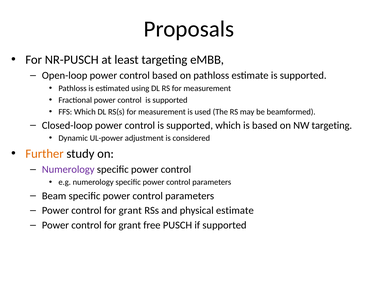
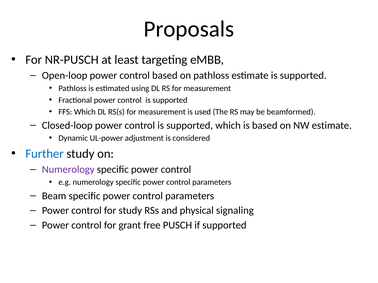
NW targeting: targeting -> estimate
Further colour: orange -> blue
grant at (130, 211): grant -> study
physical estimate: estimate -> signaling
